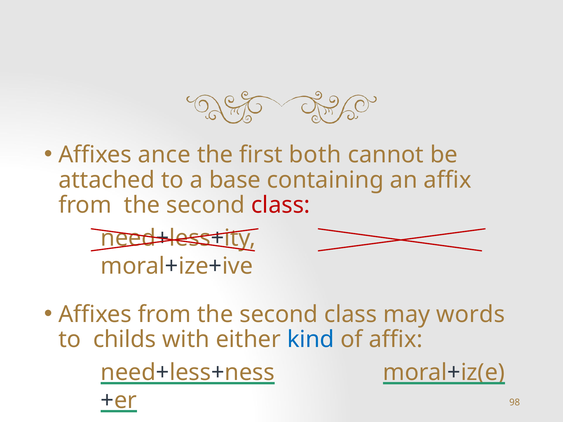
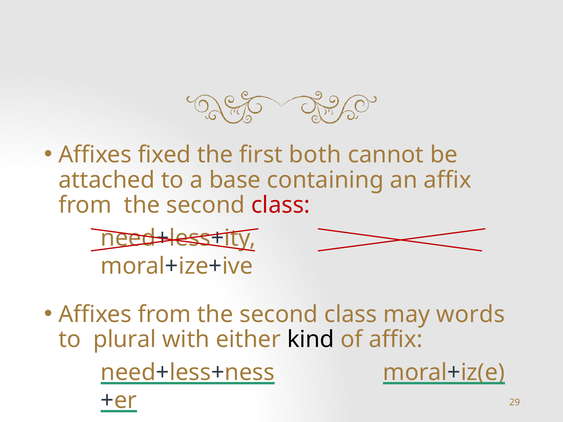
ance: ance -> fixed
childs: childs -> plural
kind colour: blue -> black
98: 98 -> 29
